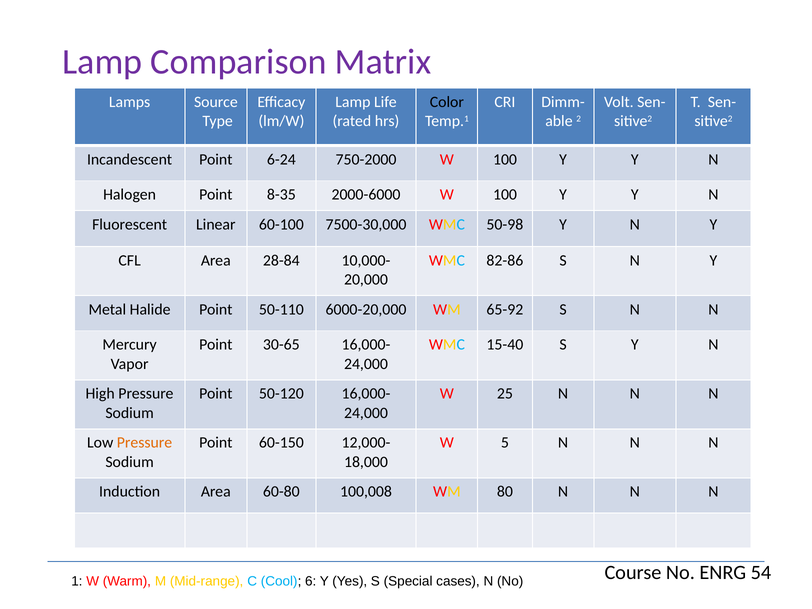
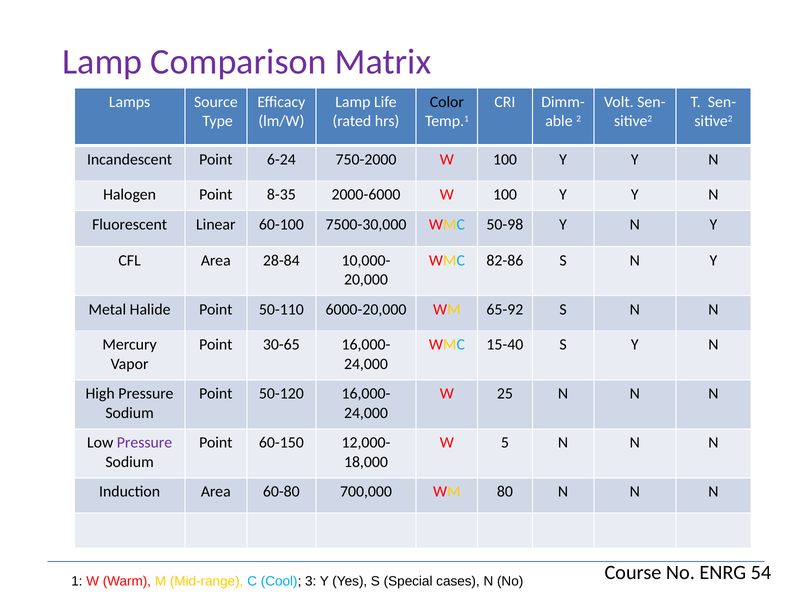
Pressure at (144, 443) colour: orange -> purple
100,008: 100,008 -> 700,000
6: 6 -> 3
